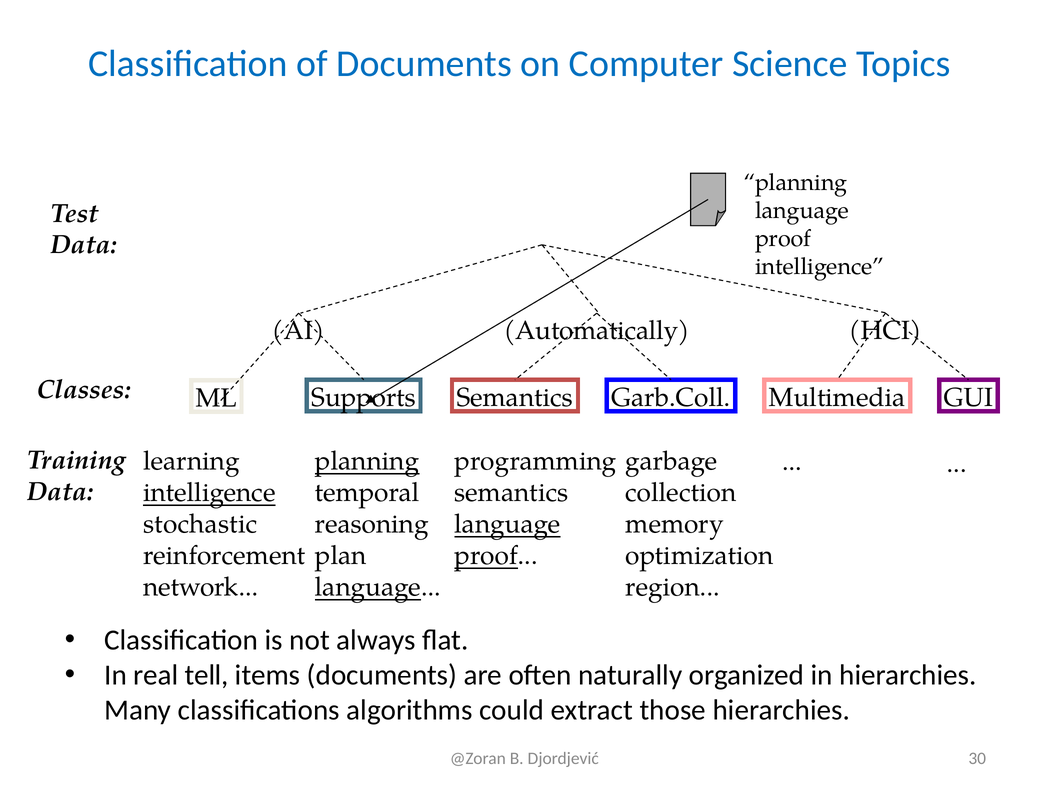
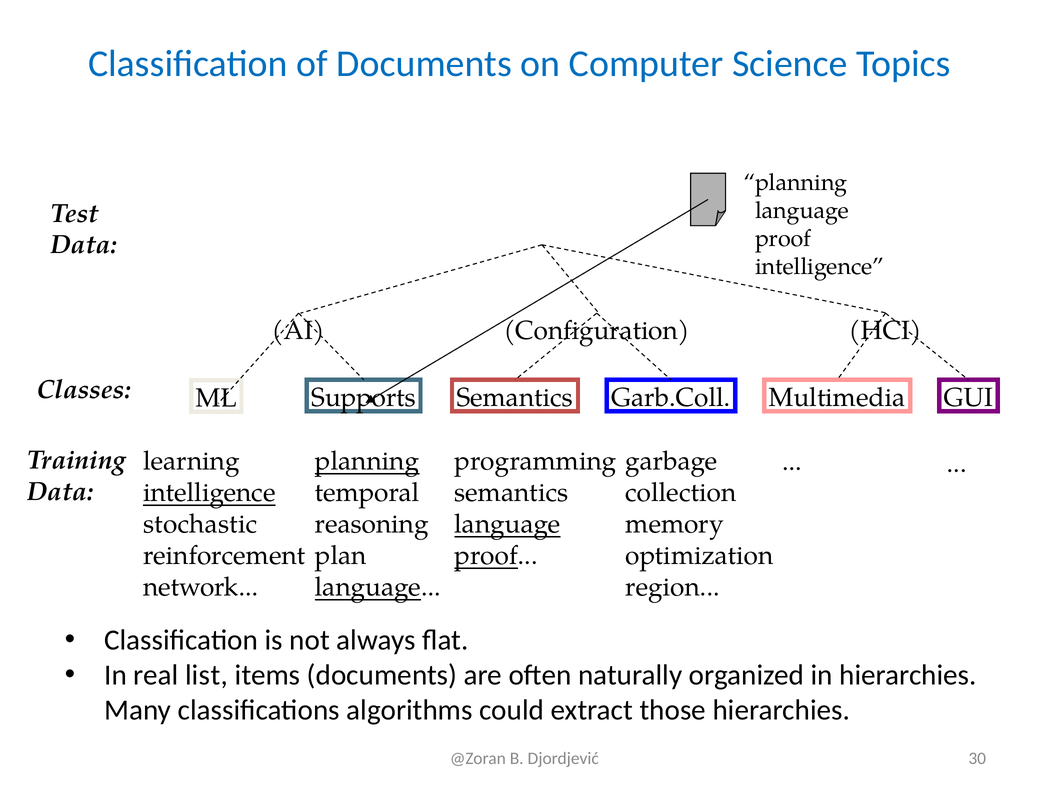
Automatically: Automatically -> Configuration
tell: tell -> list
